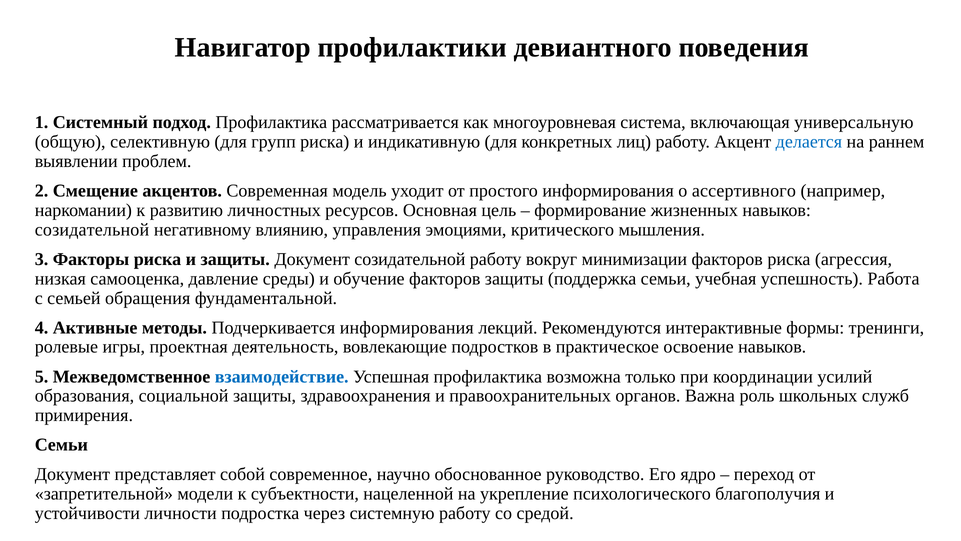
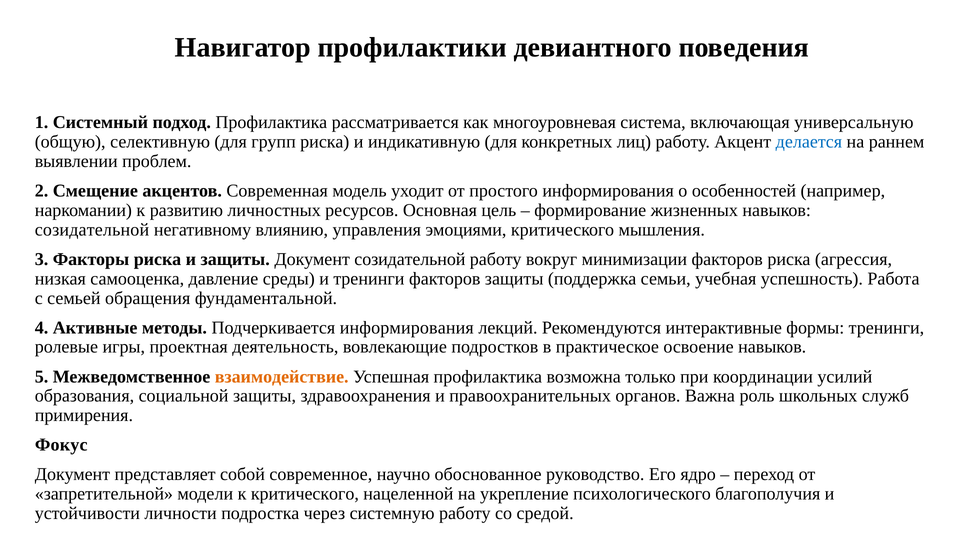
ассертивного: ассертивного -> особенностей
и обучение: обучение -> тренинги
взаимодействие colour: blue -> orange
Семьи at (61, 445): Семьи -> Фокус
к субъектности: субъектности -> критического
